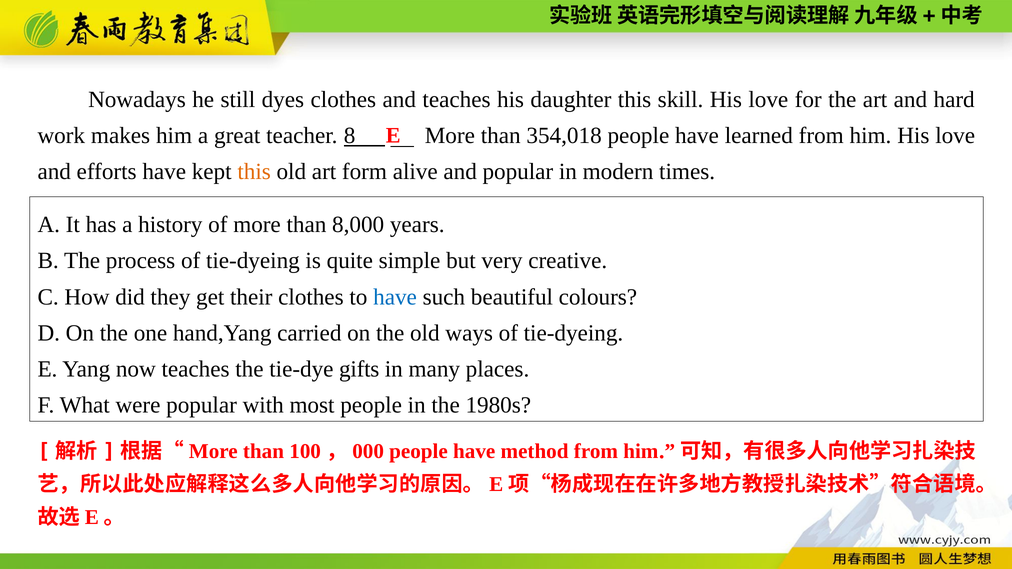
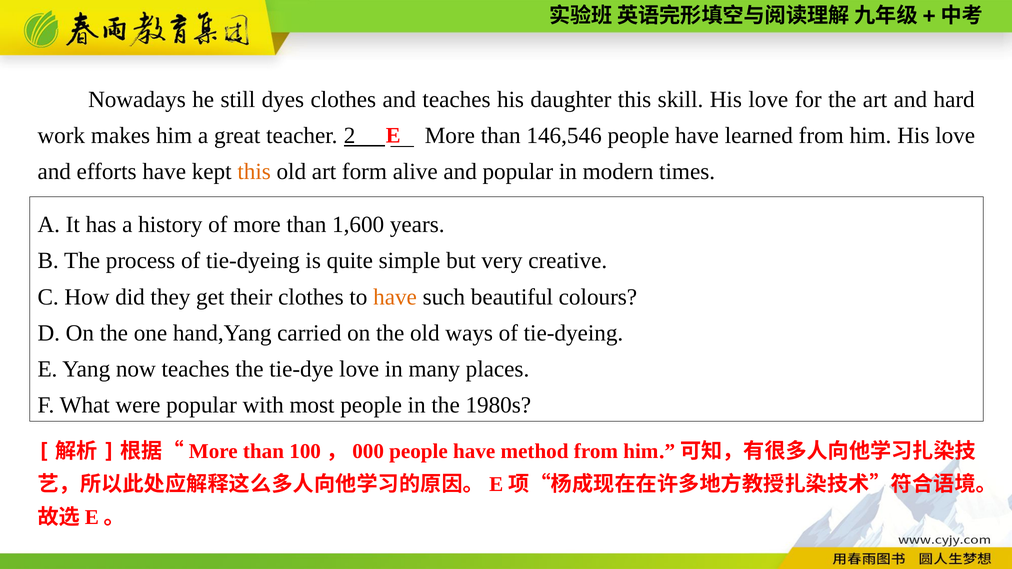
8: 8 -> 2
354,018: 354,018 -> 146,546
8,000: 8,000 -> 1,600
have at (395, 297) colour: blue -> orange
tie-dye gifts: gifts -> love
